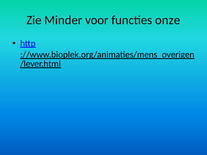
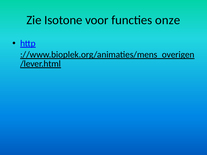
Minder: Minder -> Isotone
